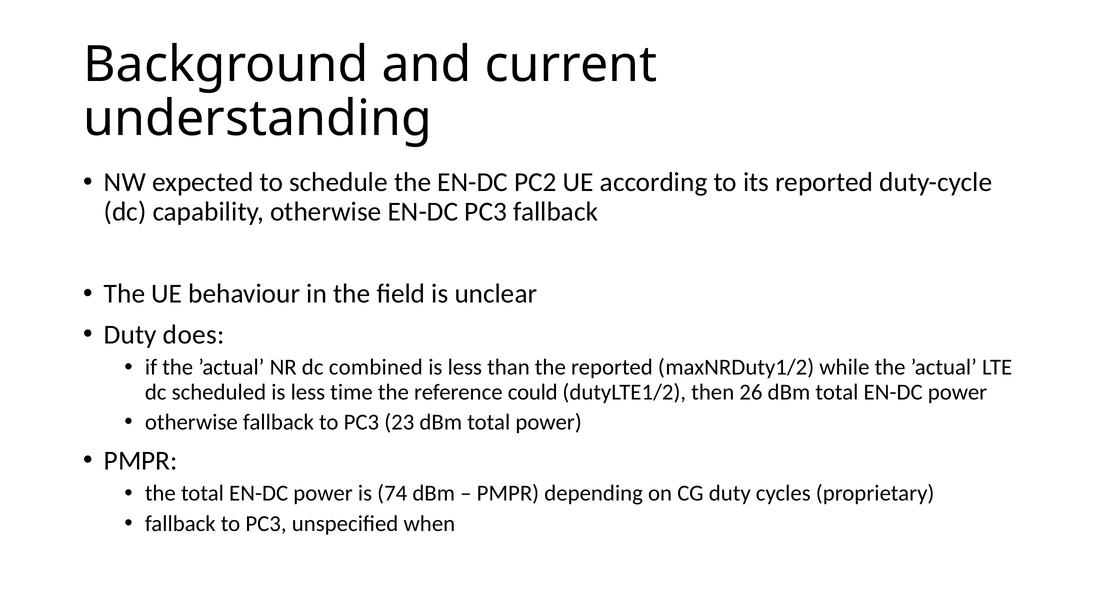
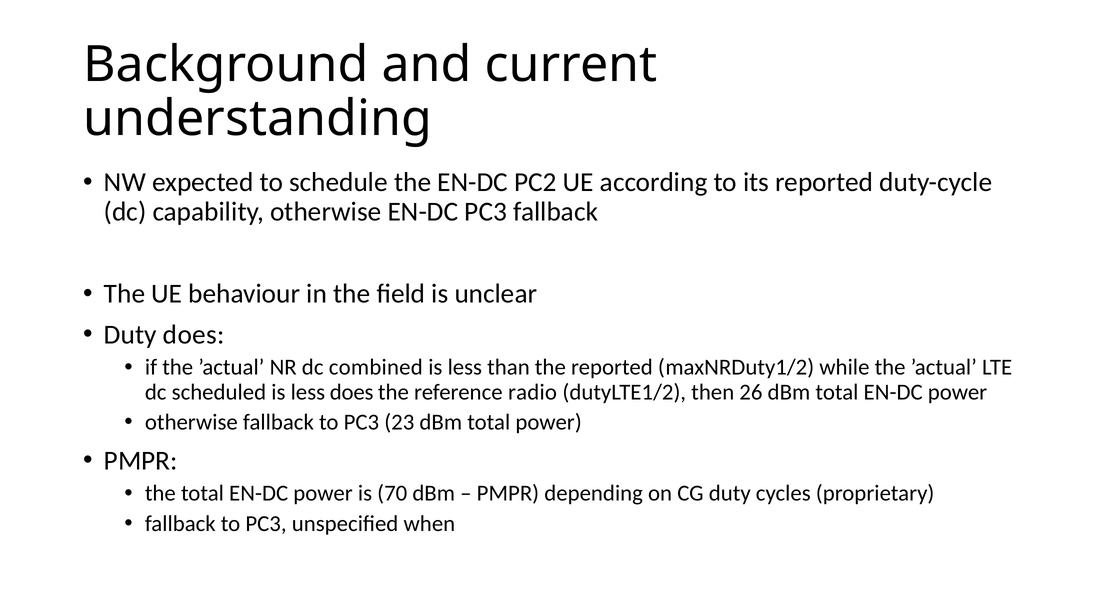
less time: time -> does
could: could -> radio
74: 74 -> 70
